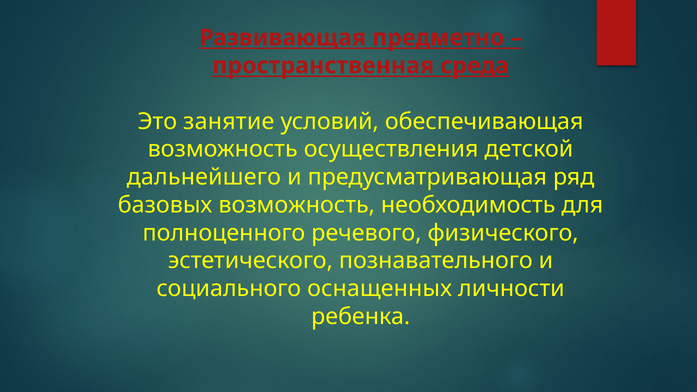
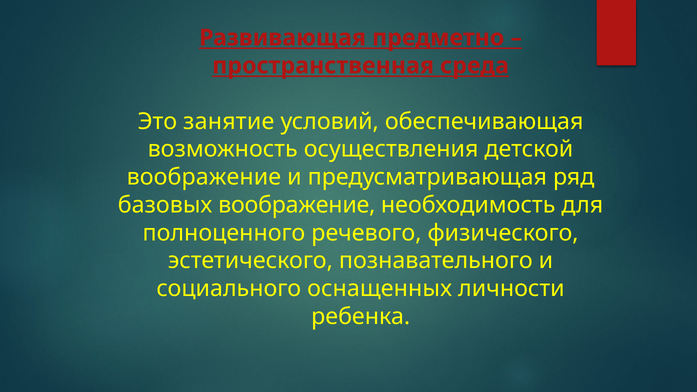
дальнейшего at (204, 177): дальнейшего -> воображение
базовых возможность: возможность -> воображение
